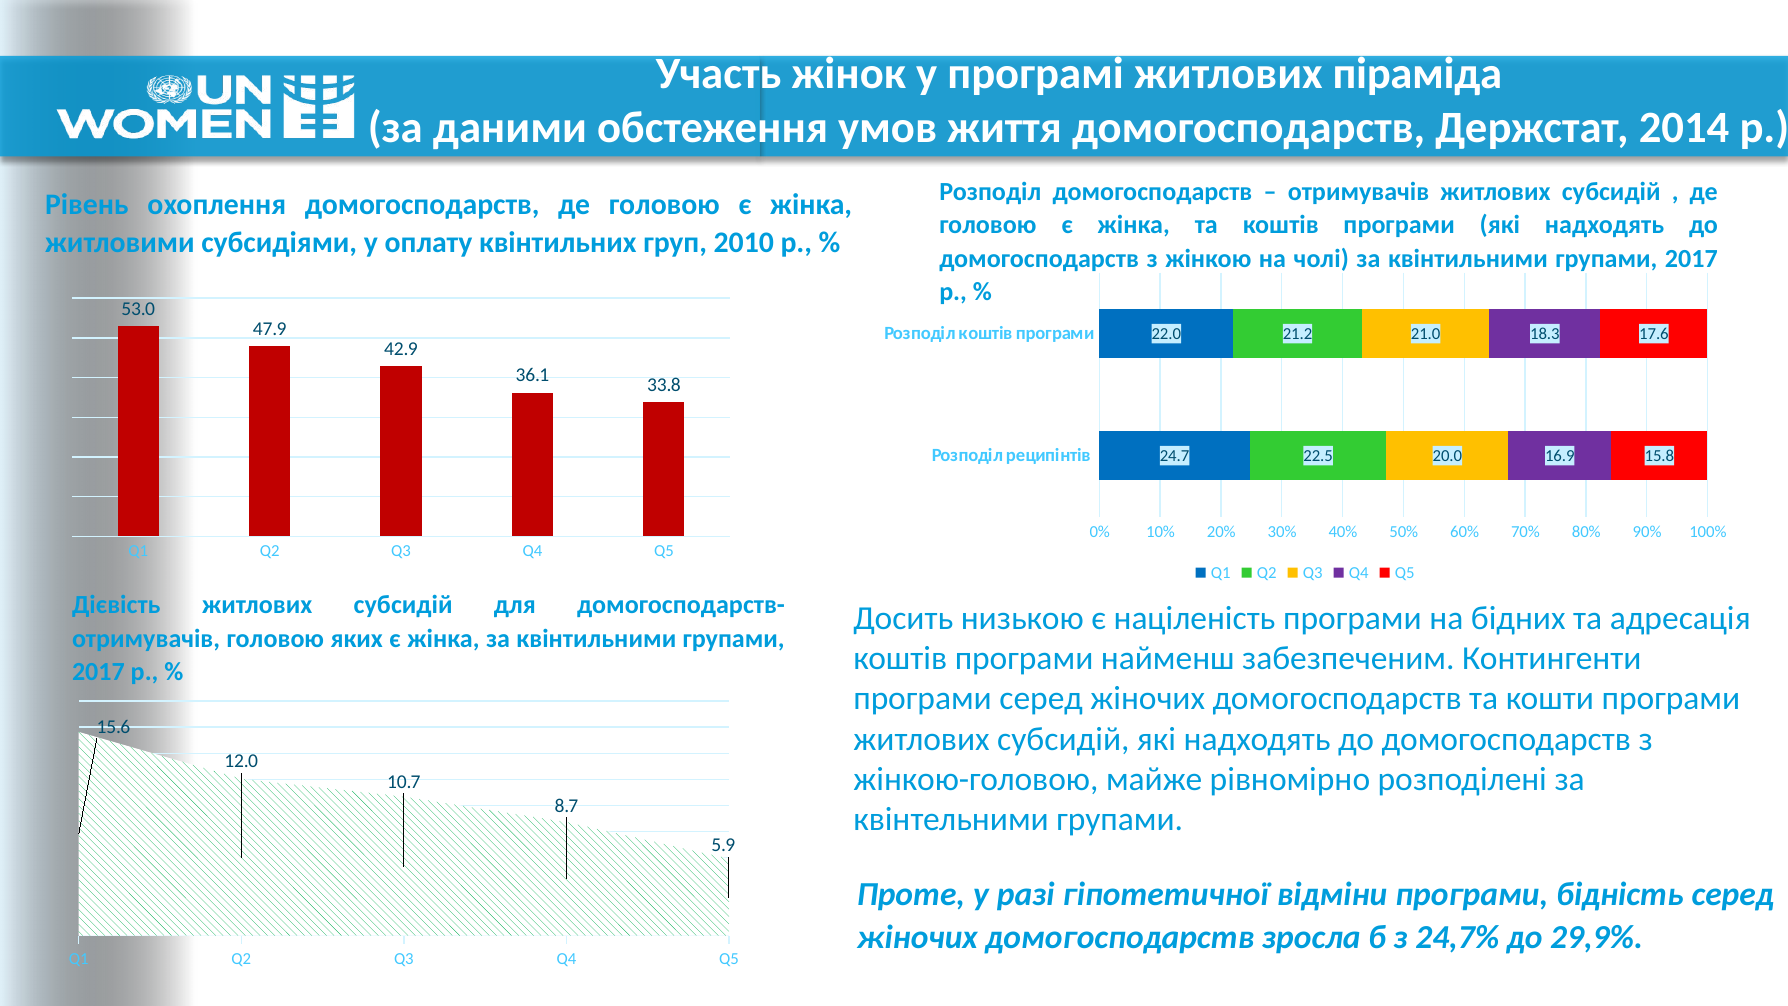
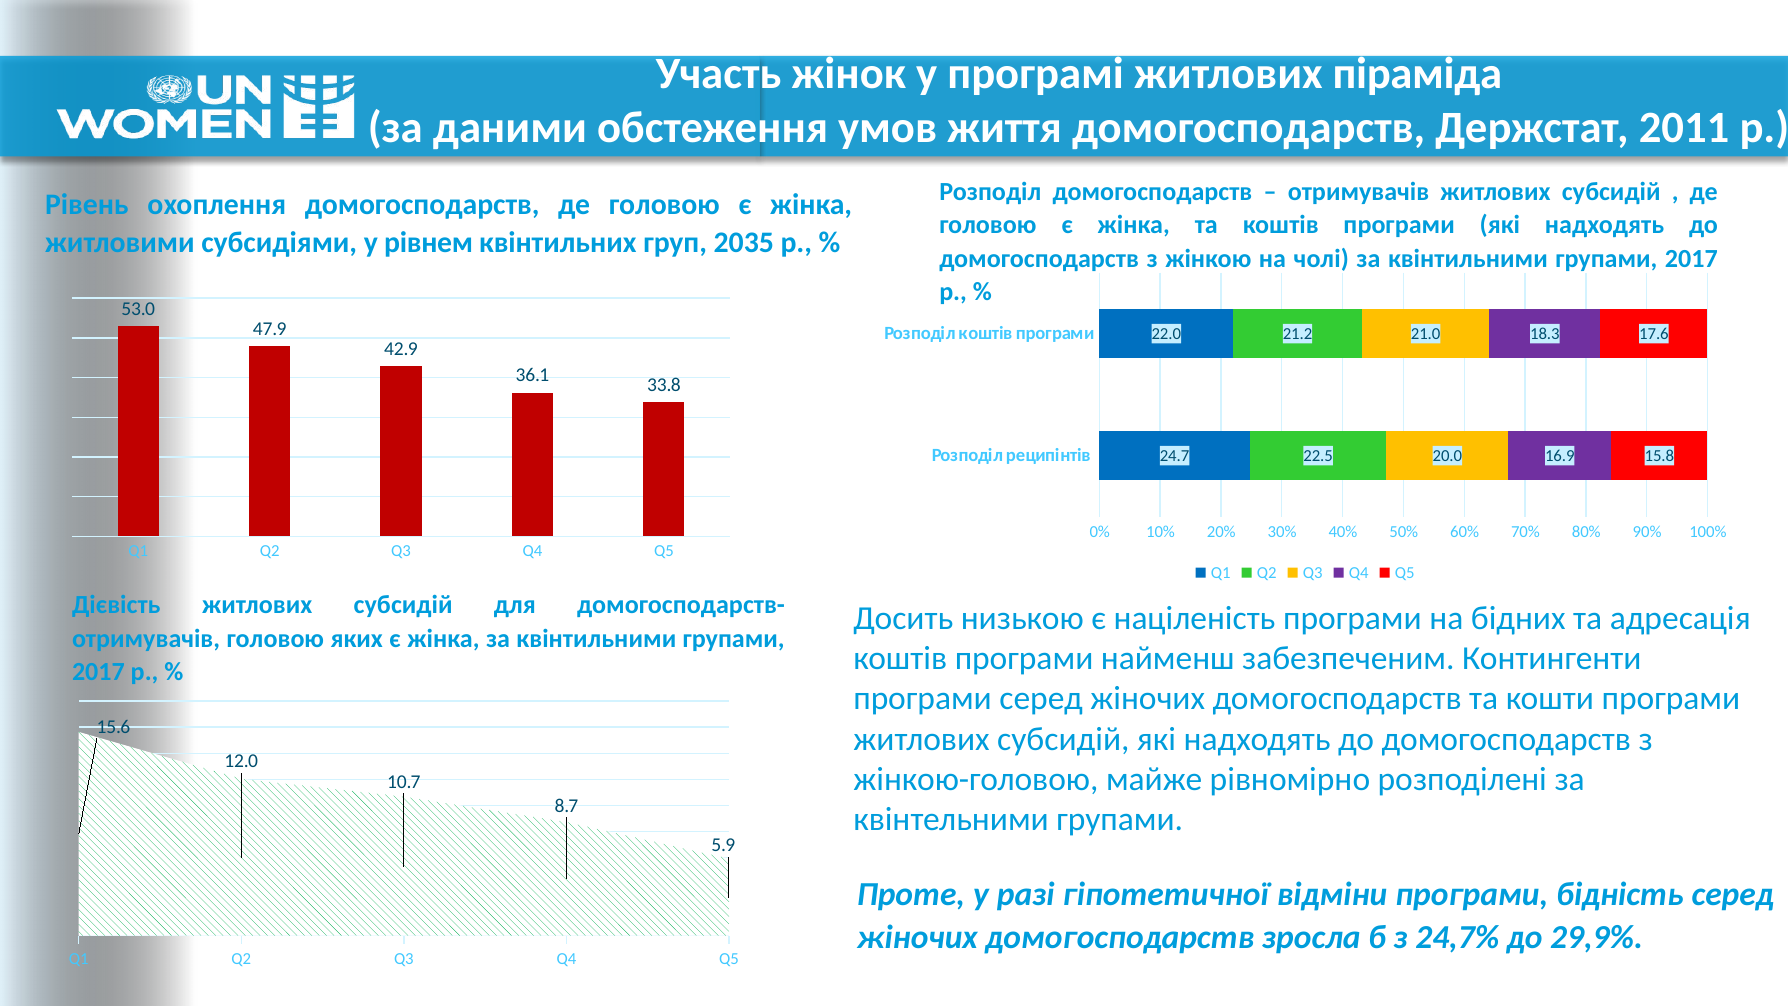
2014: 2014 -> 2011
оплату: оплату -> рівнем
2010: 2010 -> 2035
